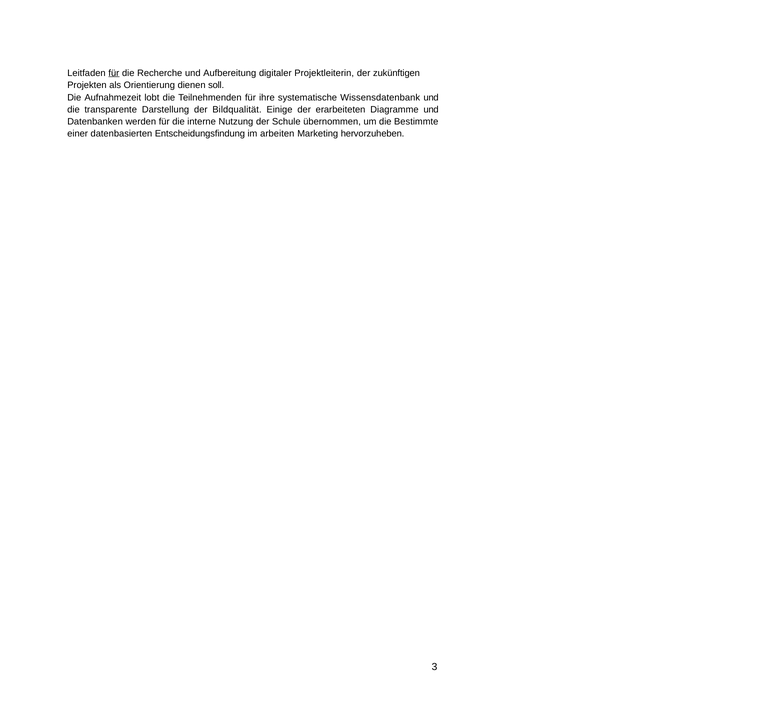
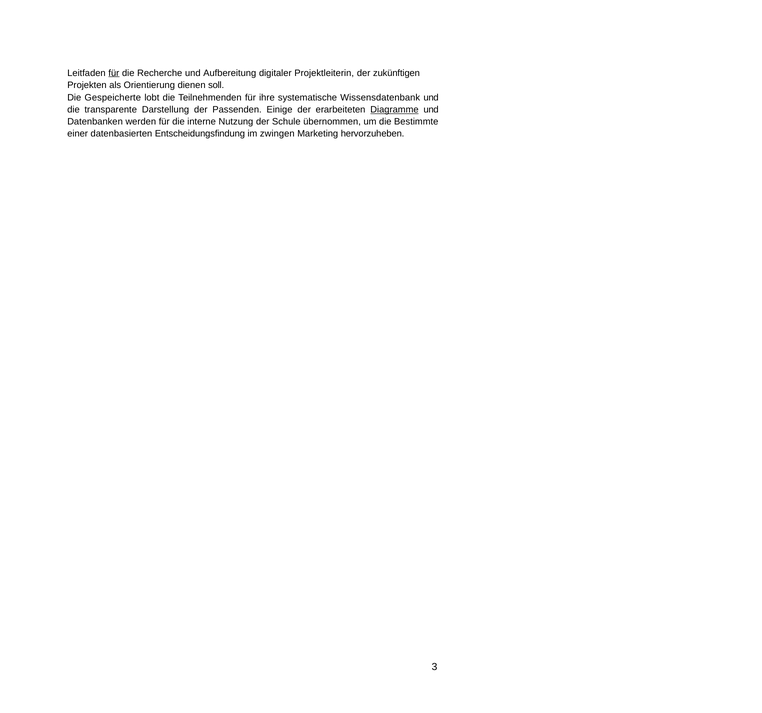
Aufnahmezeit: Aufnahmezeit -> Gespeicherte
Bildqualität: Bildqualität -> Passenden
Diagramme underline: none -> present
arbeiten: arbeiten -> zwingen
